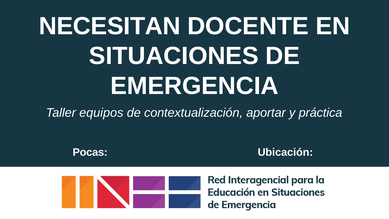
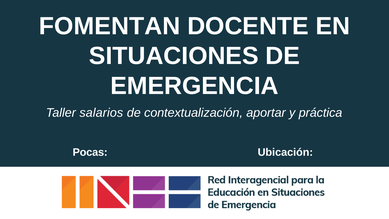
NECESITAN: NECESITAN -> FOMENTAN
equipos: equipos -> salarios
